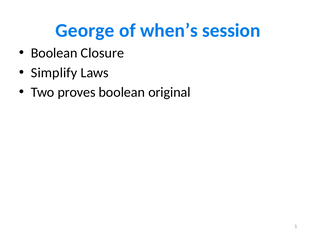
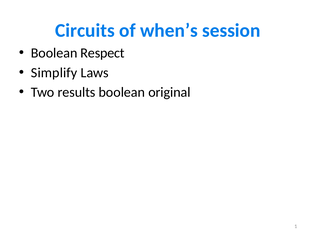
George: George -> Circuits
Closure: Closure -> Respect
proves: proves -> results
